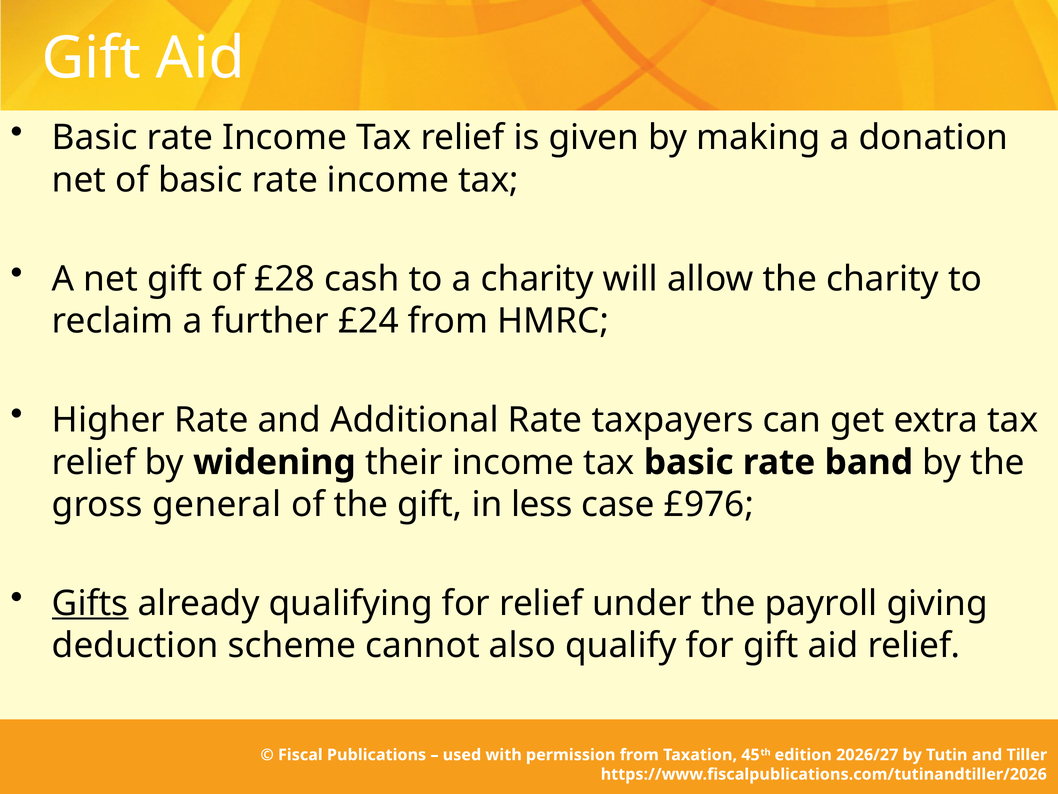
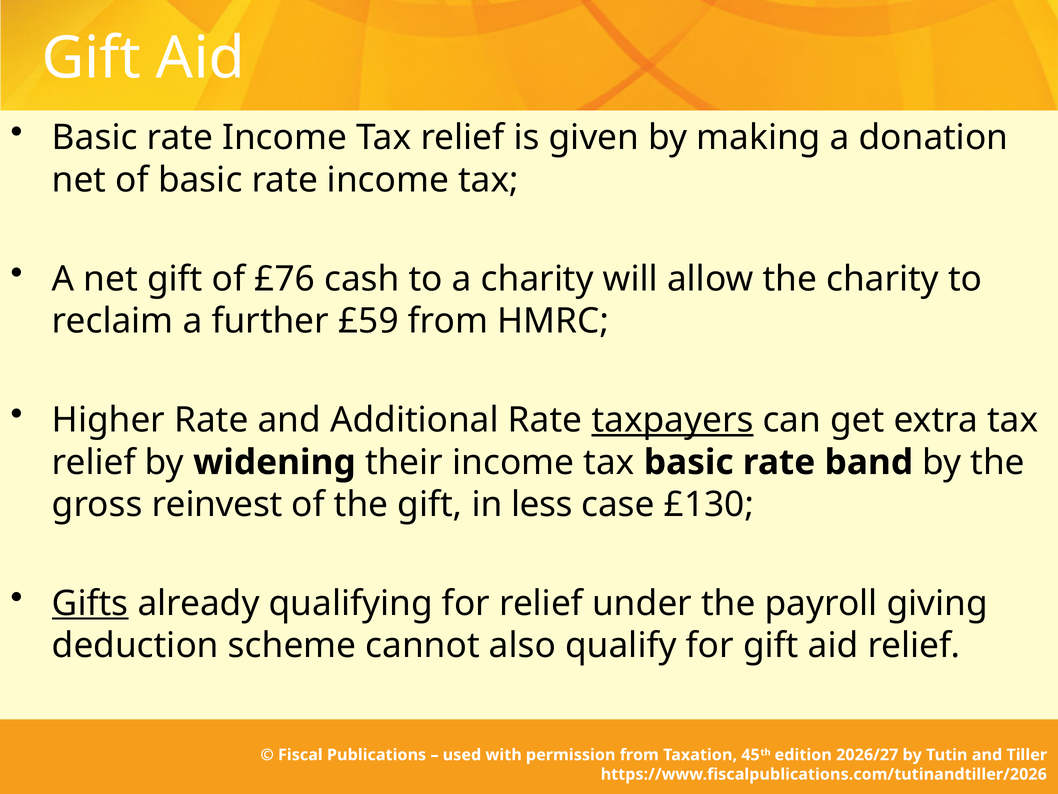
£28: £28 -> £76
£24: £24 -> £59
taxpayers underline: none -> present
general: general -> reinvest
£976: £976 -> £130
